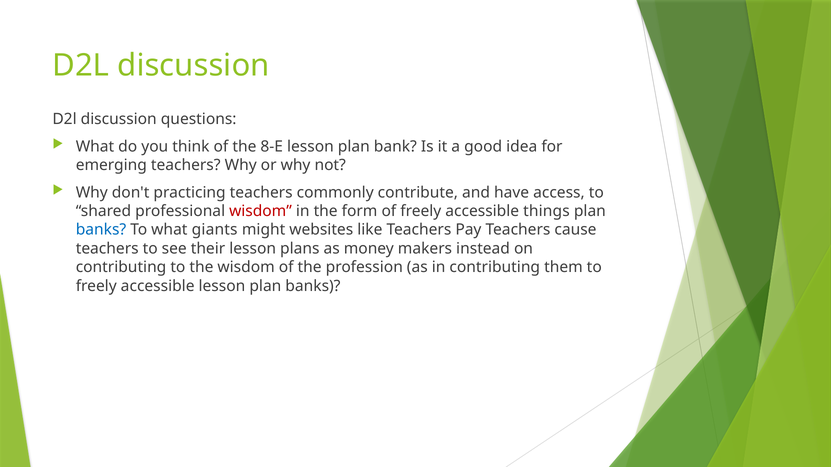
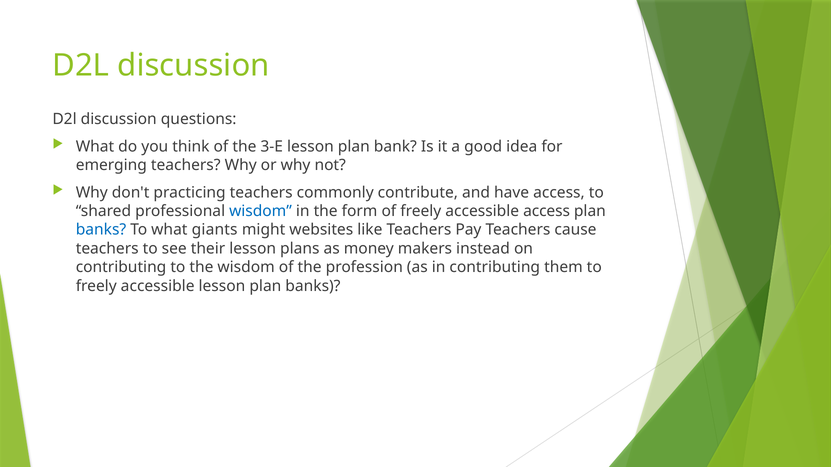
8-E: 8-E -> 3-E
wisdom at (261, 211) colour: red -> blue
accessible things: things -> access
